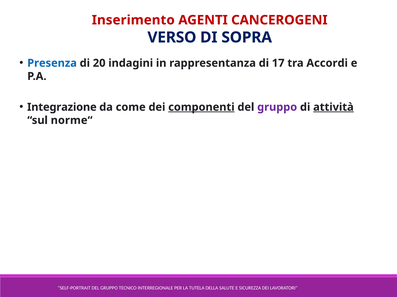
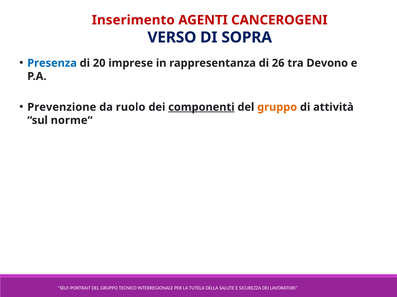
indagini: indagini -> imprese
17: 17 -> 26
Accordi: Accordi -> Devono
Integrazione: Integrazione -> Prevenzione
come: come -> ruolo
gruppo at (277, 107) colour: purple -> orange
attività underline: present -> none
